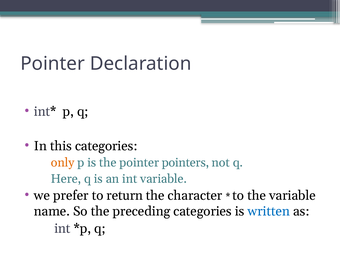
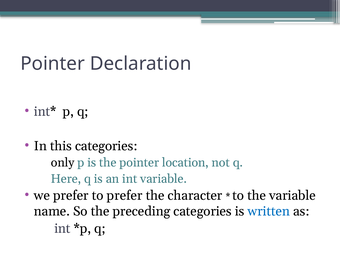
only colour: orange -> black
pointers: pointers -> location
to return: return -> prefer
